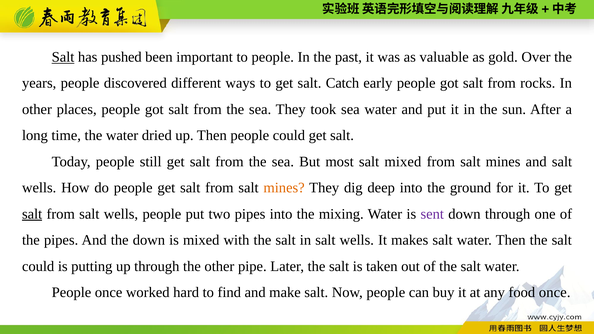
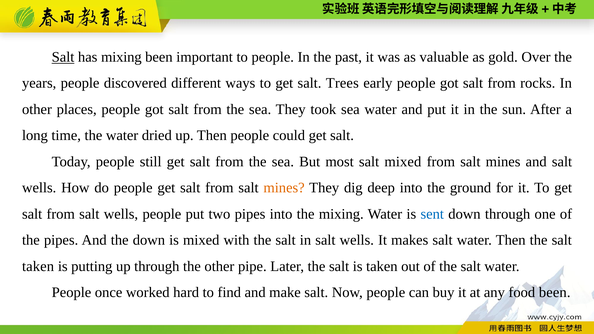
has pushed: pushed -> mixing
Catch: Catch -> Trees
salt at (32, 214) underline: present -> none
sent colour: purple -> blue
could at (38, 266): could -> taken
food once: once -> been
